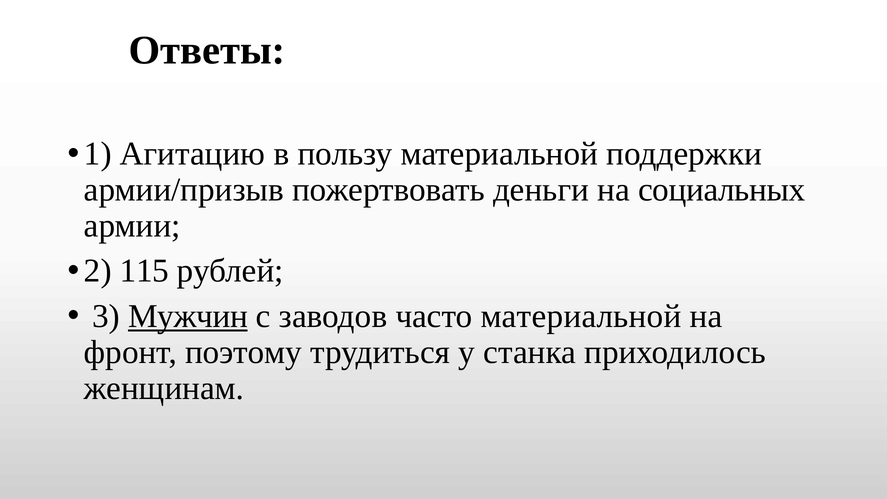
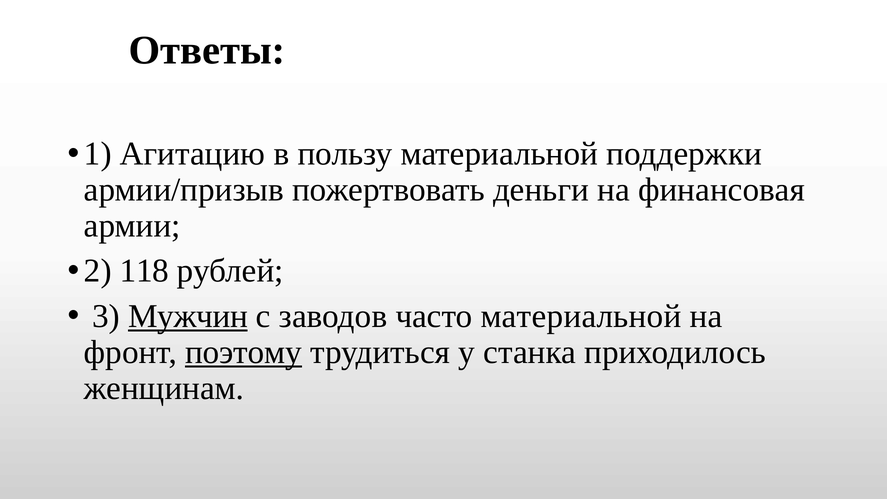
социальных: социальных -> финансовая
115: 115 -> 118
поэтому underline: none -> present
